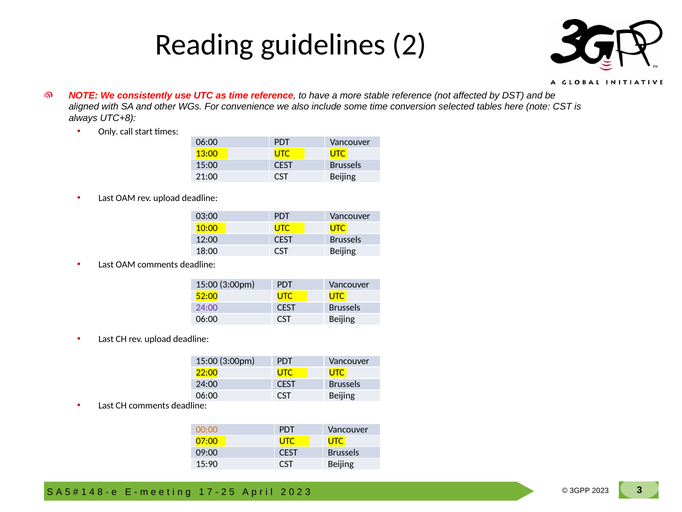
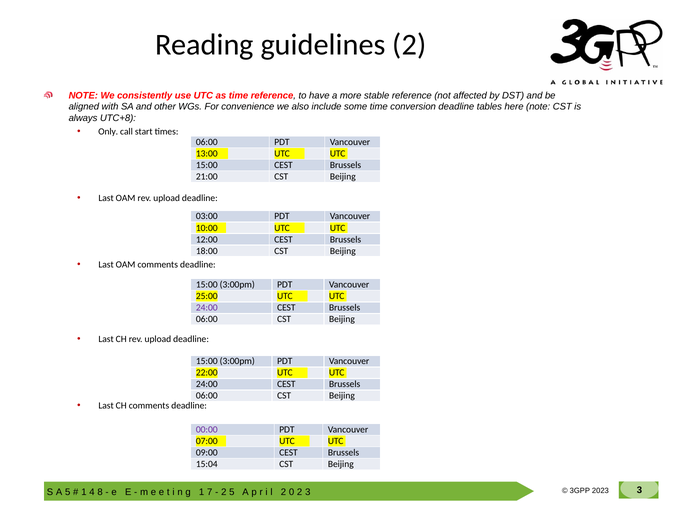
conversion selected: selected -> deadline
52:00: 52:00 -> 25:00
00:00 colour: orange -> purple
15:90: 15:90 -> 15:04
